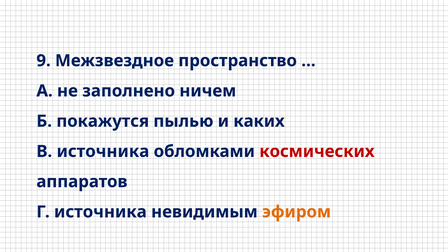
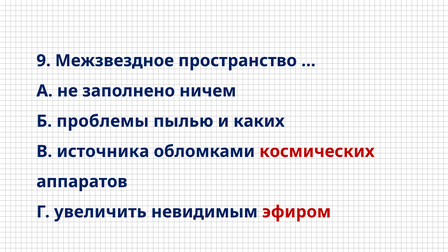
покажутся: покажутся -> проблемы
Г источника: источника -> увеличить
эфиром colour: orange -> red
